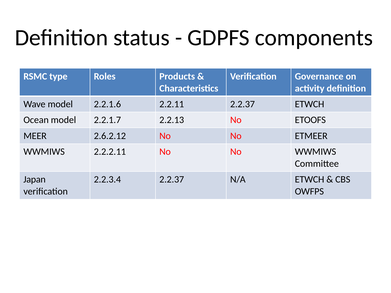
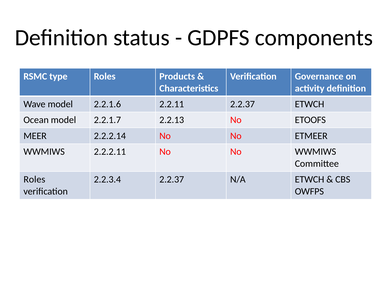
2.6.2.12: 2.6.2.12 -> 2.2.2.14
Japan at (35, 180): Japan -> Roles
